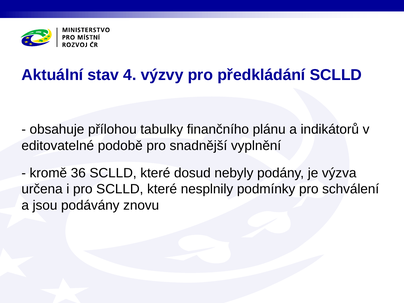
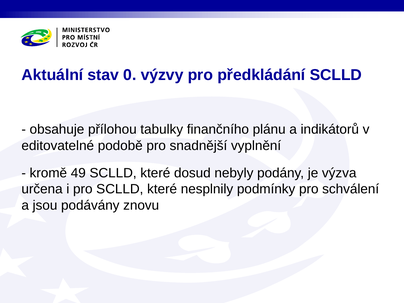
4: 4 -> 0
36: 36 -> 49
